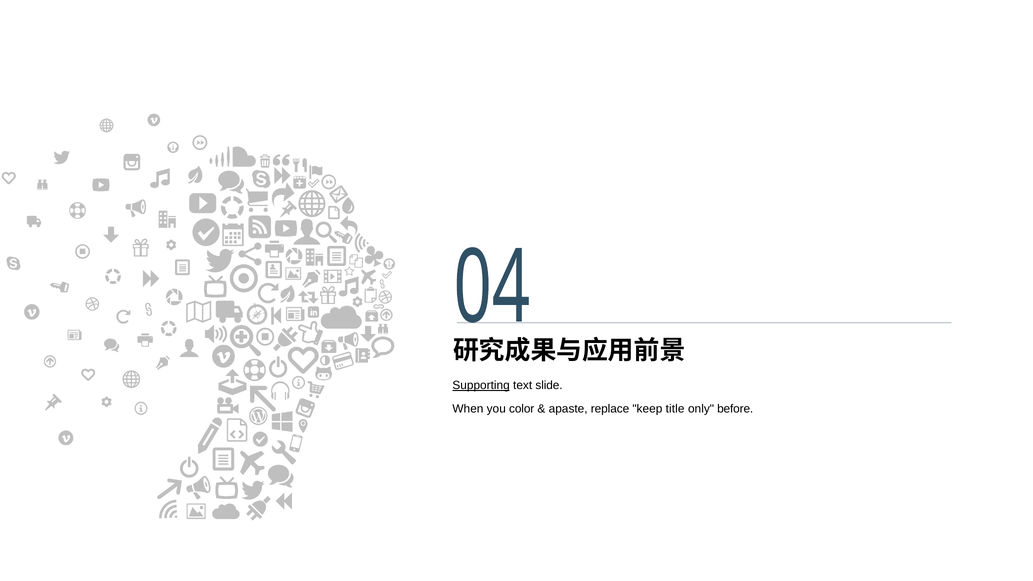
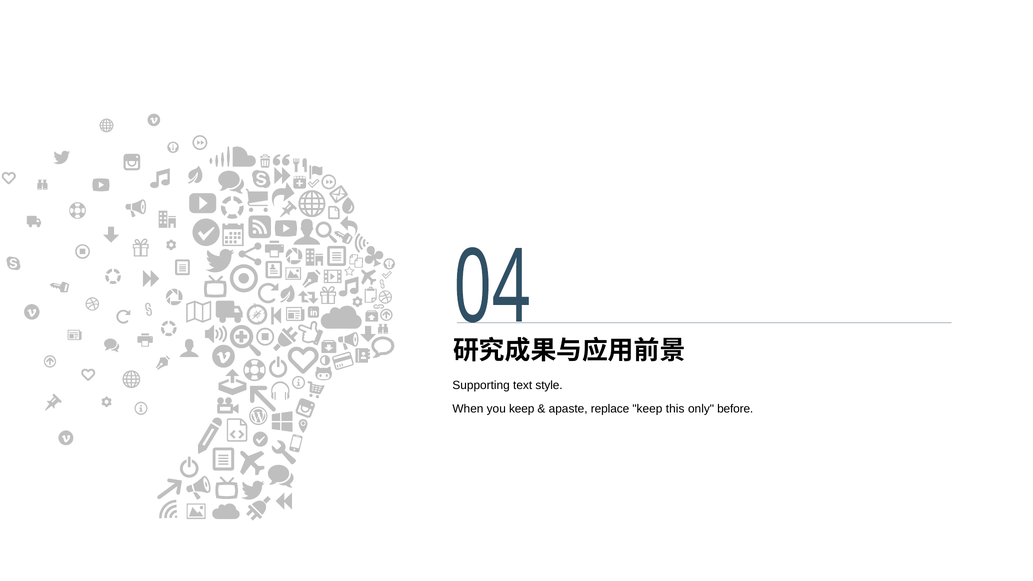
Supporting underline: present -> none
slide: slide -> style
you color: color -> keep
title: title -> this
